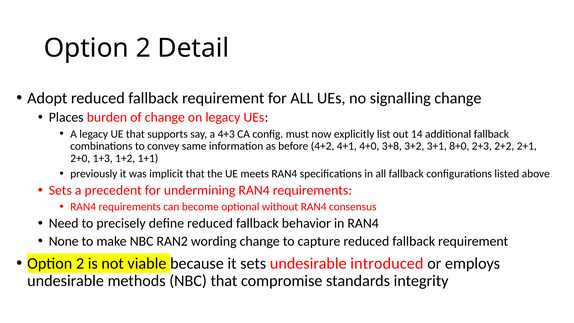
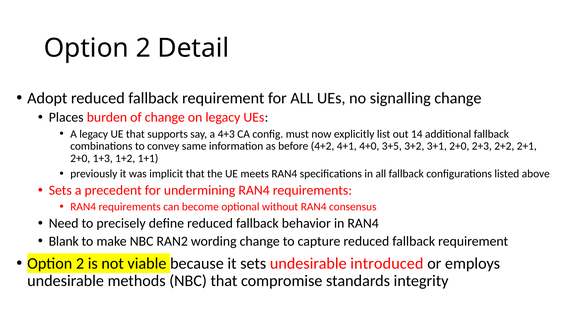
3+8: 3+8 -> 3+5
3+1 8+0: 8+0 -> 2+0
None: None -> Blank
